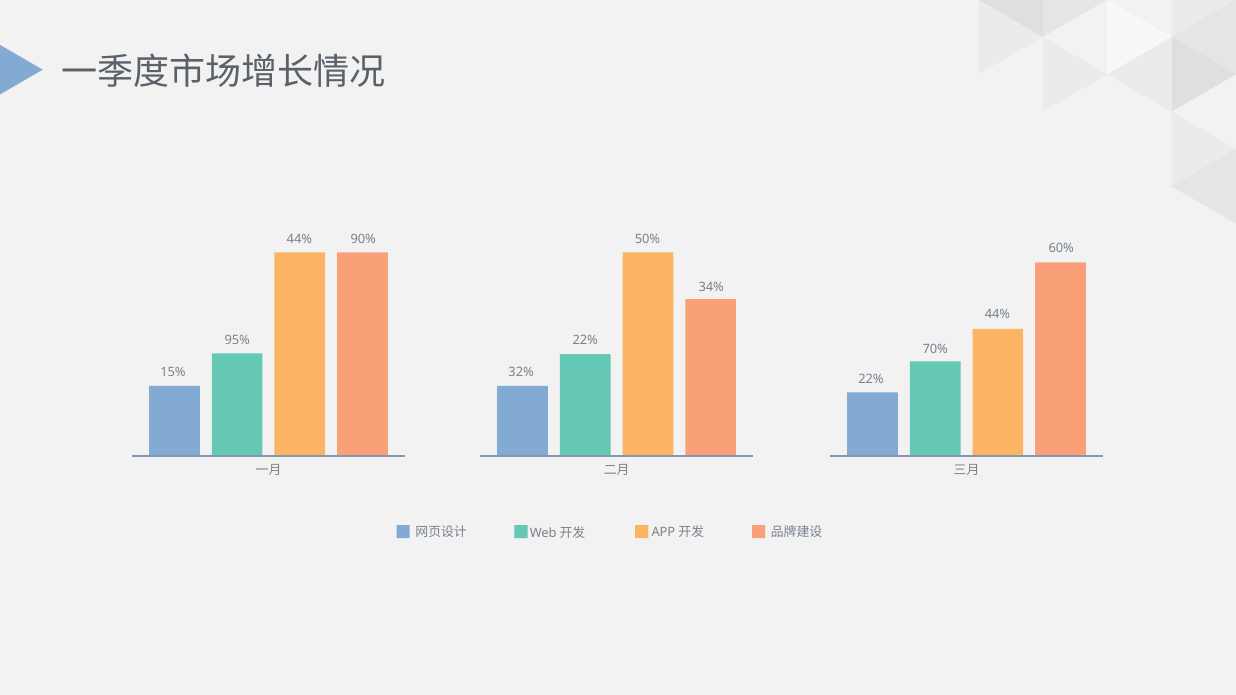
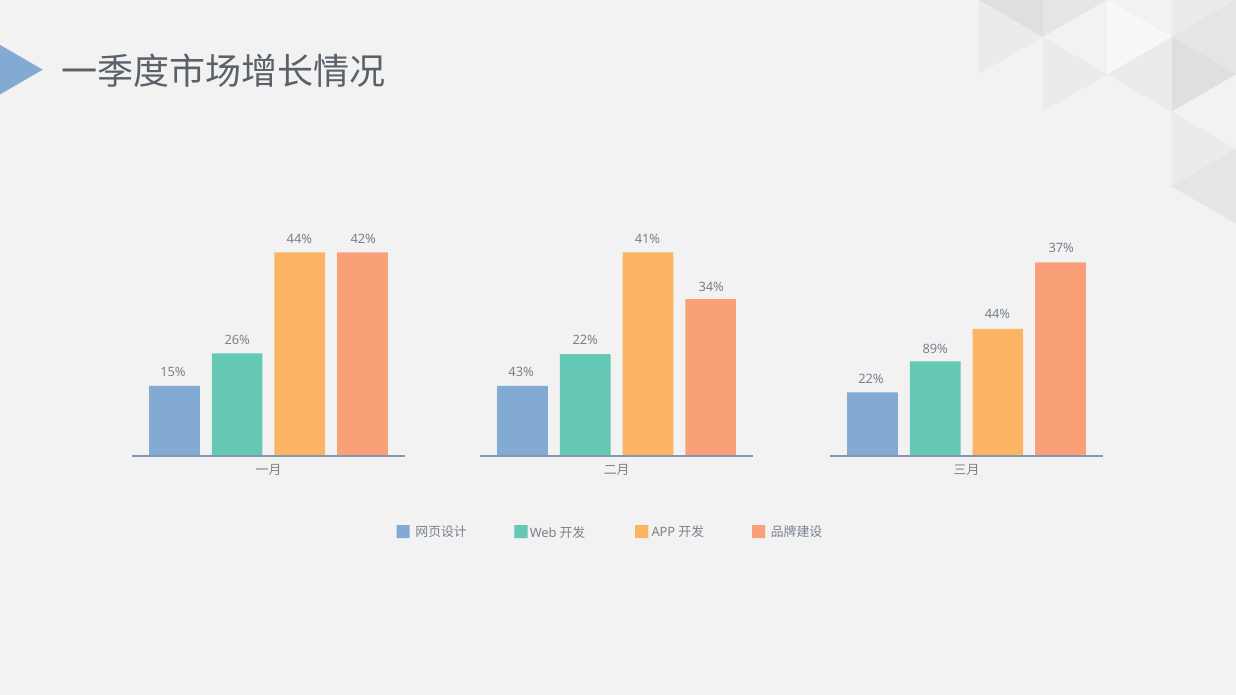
90%: 90% -> 42%
50%: 50% -> 41%
60%: 60% -> 37%
95%: 95% -> 26%
70%: 70% -> 89%
32%: 32% -> 43%
